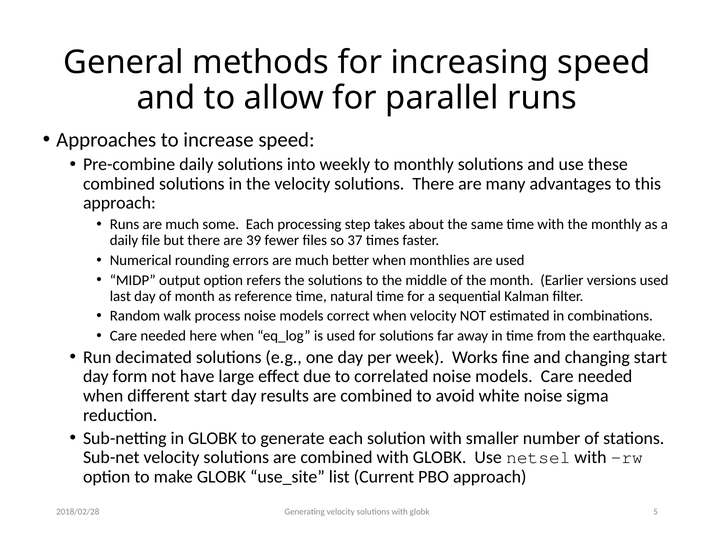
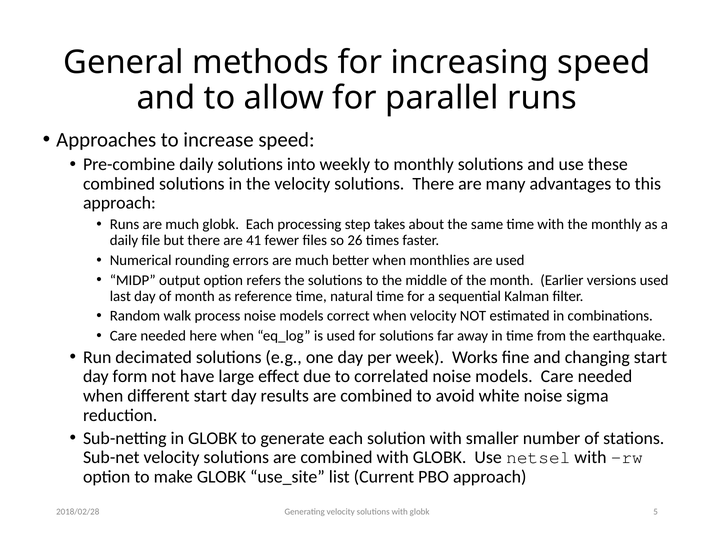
much some: some -> globk
39: 39 -> 41
37: 37 -> 26
